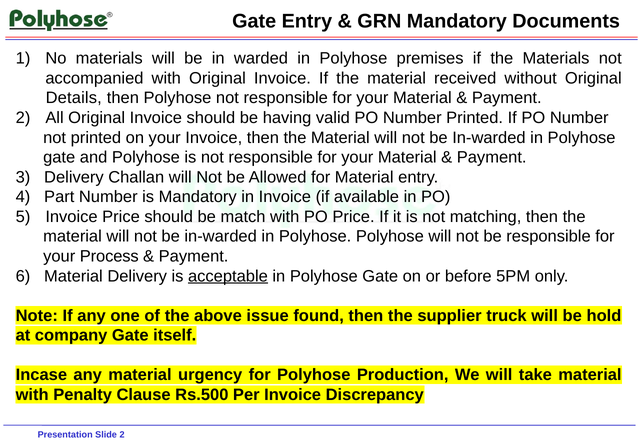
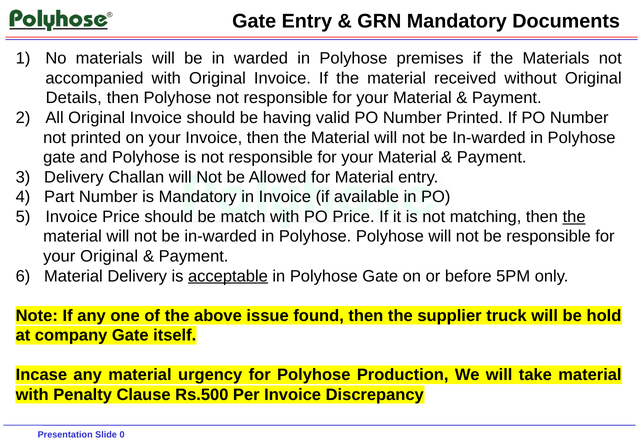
the at (574, 217) underline: none -> present
your Process: Process -> Original
2 at (122, 435): 2 -> 0
